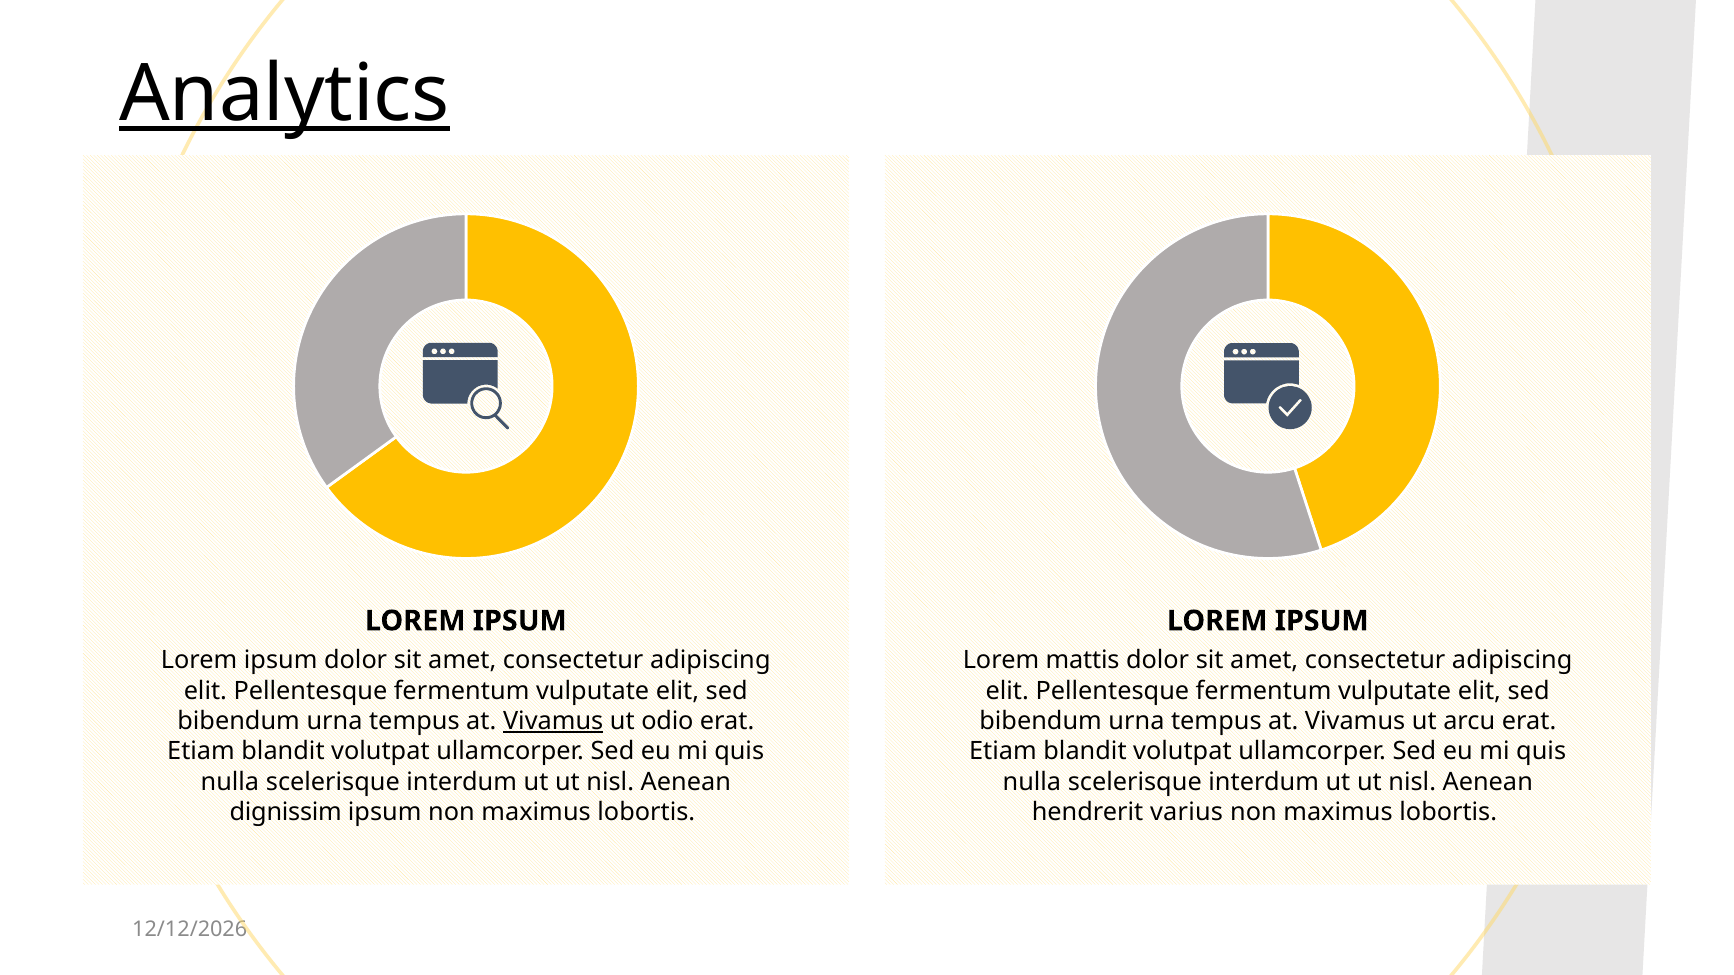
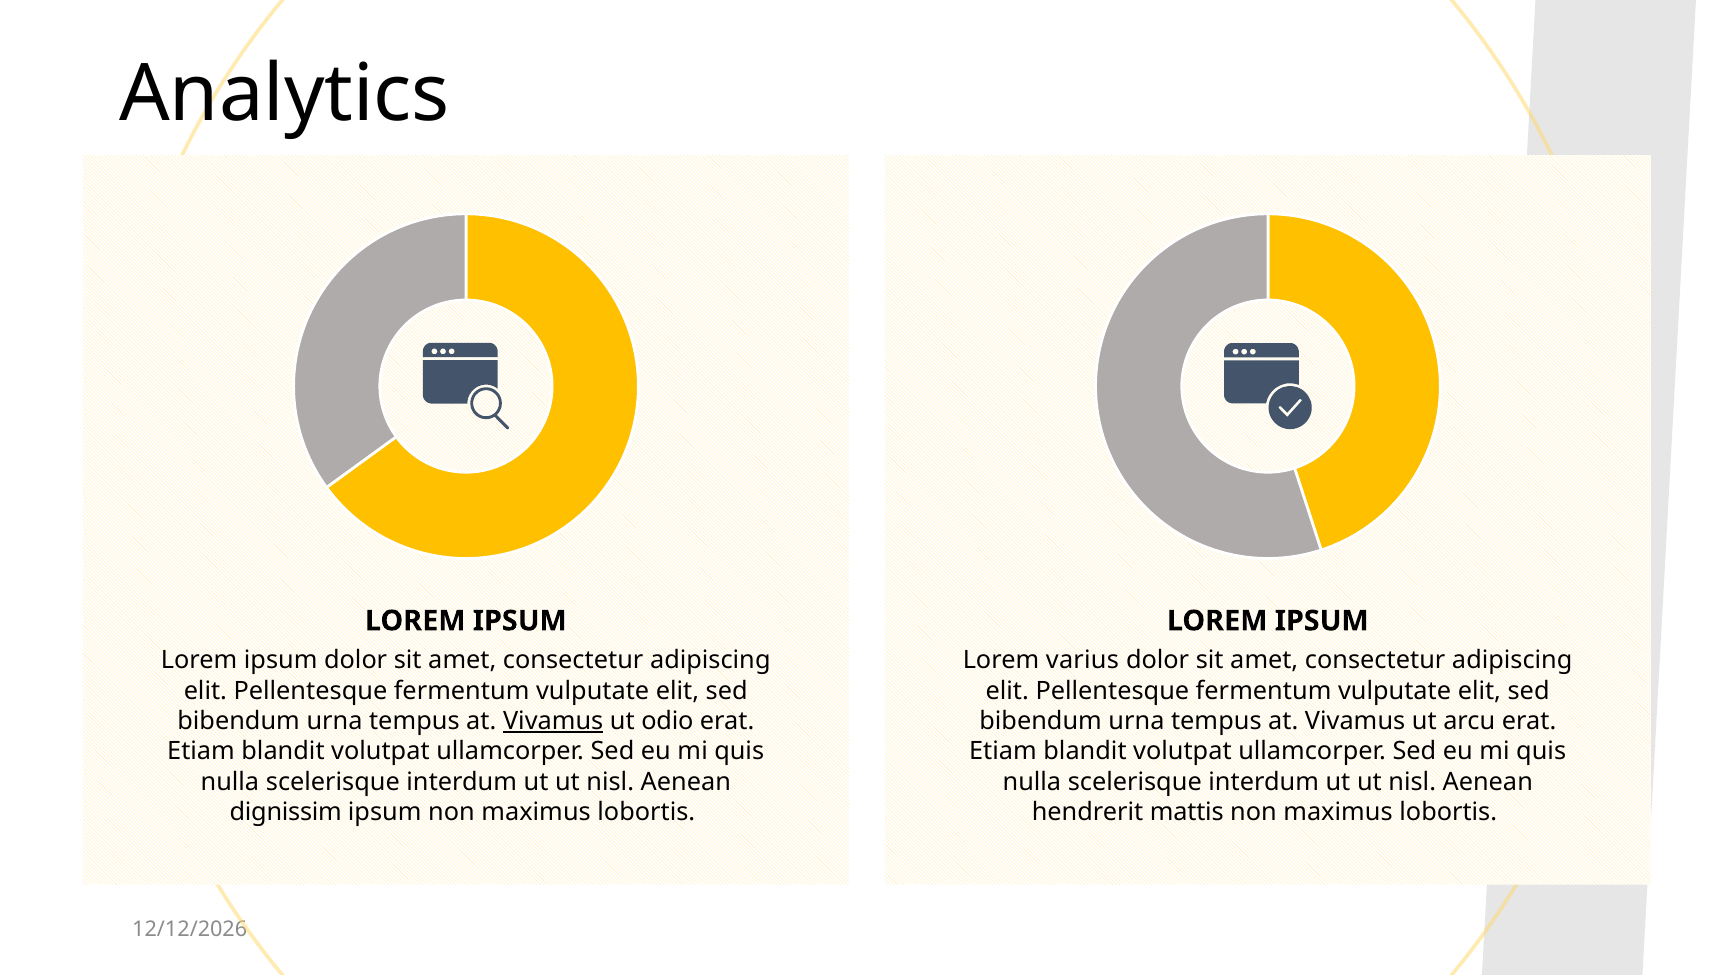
Analytics underline: present -> none
mattis: mattis -> varius
varius: varius -> mattis
